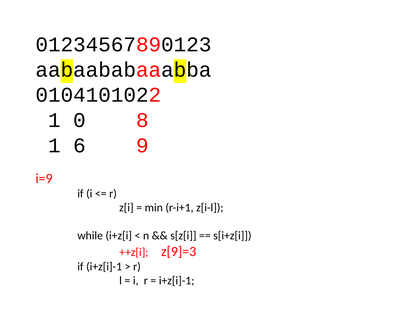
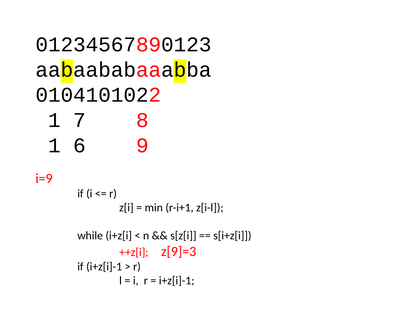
0: 0 -> 7
